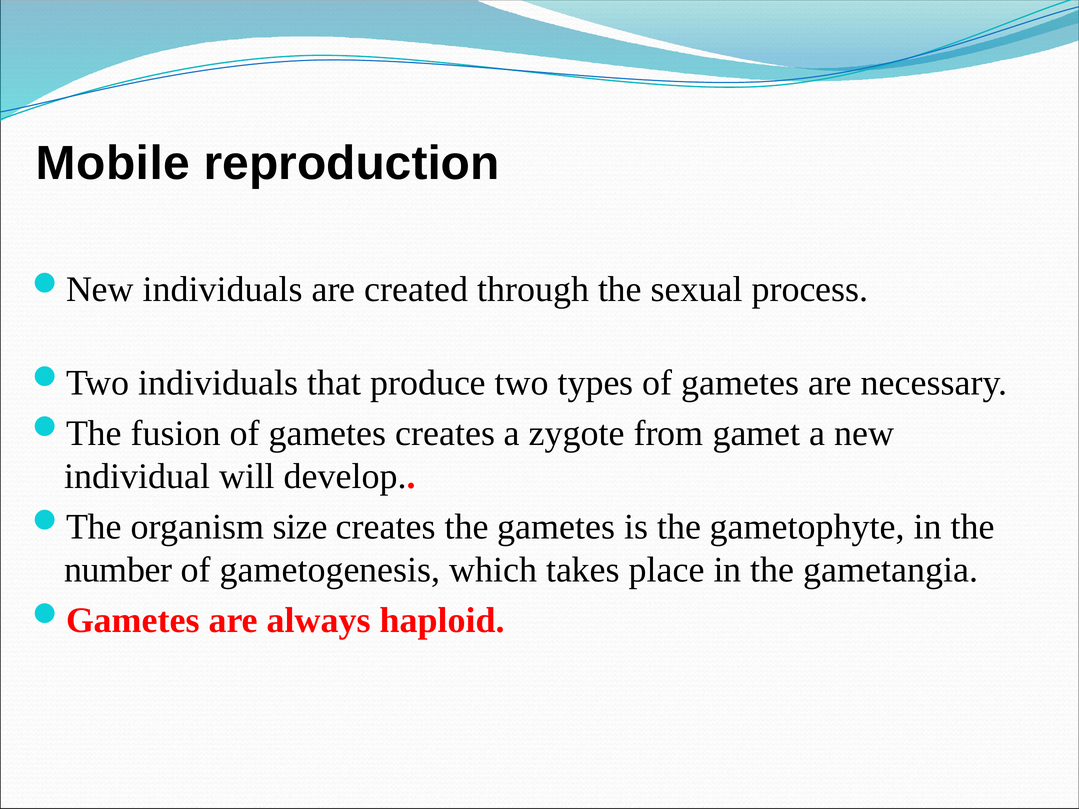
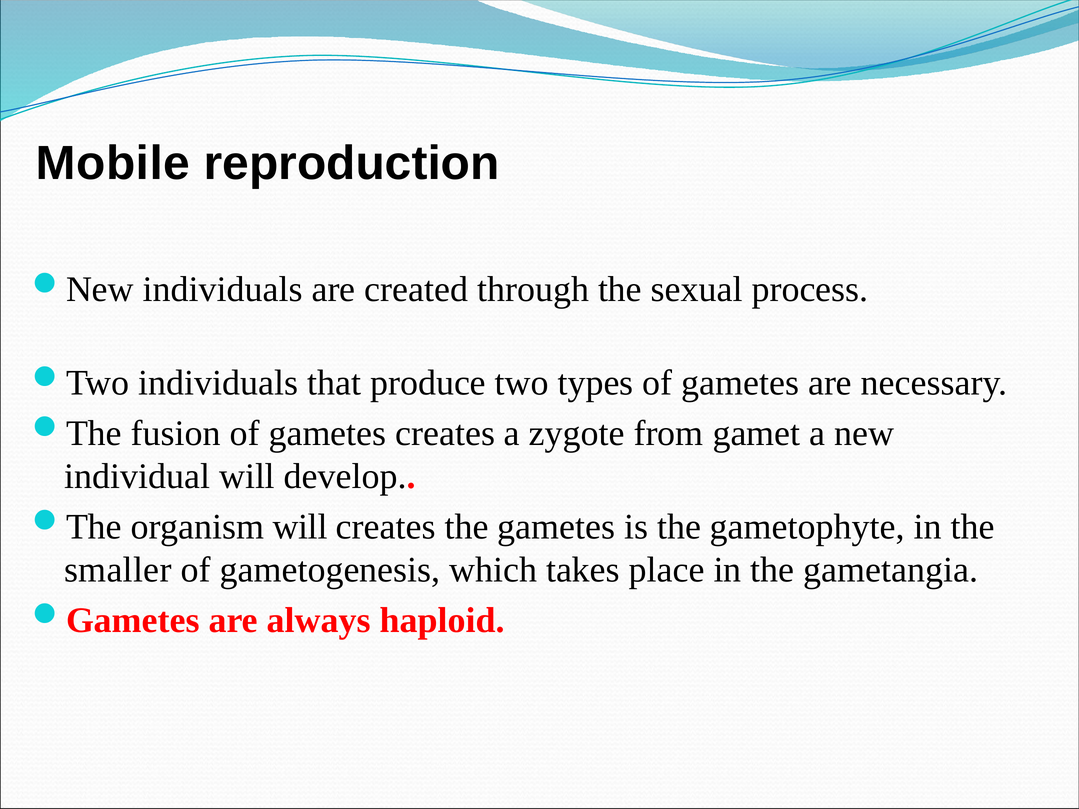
organism size: size -> will
number: number -> smaller
